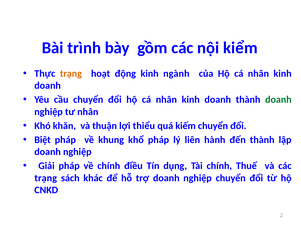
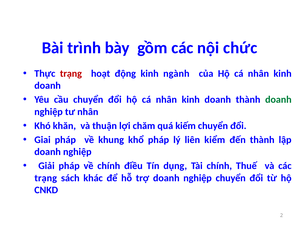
kiểm: kiểm -> chức
trạng at (71, 73) colour: orange -> red
thiểu: thiểu -> chăm
Biệt: Biệt -> Giai
hành: hành -> kiểm
